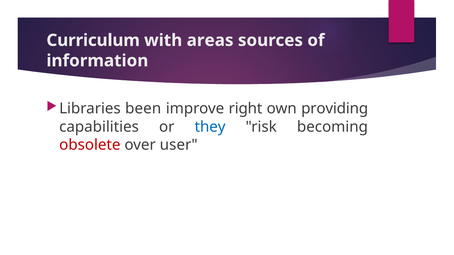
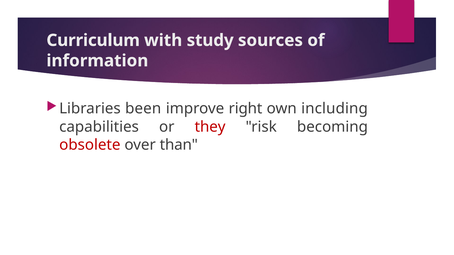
areas: areas -> study
providing: providing -> including
they colour: blue -> red
user: user -> than
